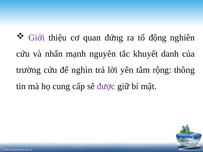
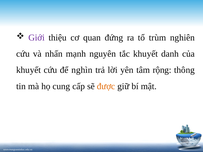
động: động -> trùm
trường at (29, 70): trường -> khuyết
được colour: purple -> orange
